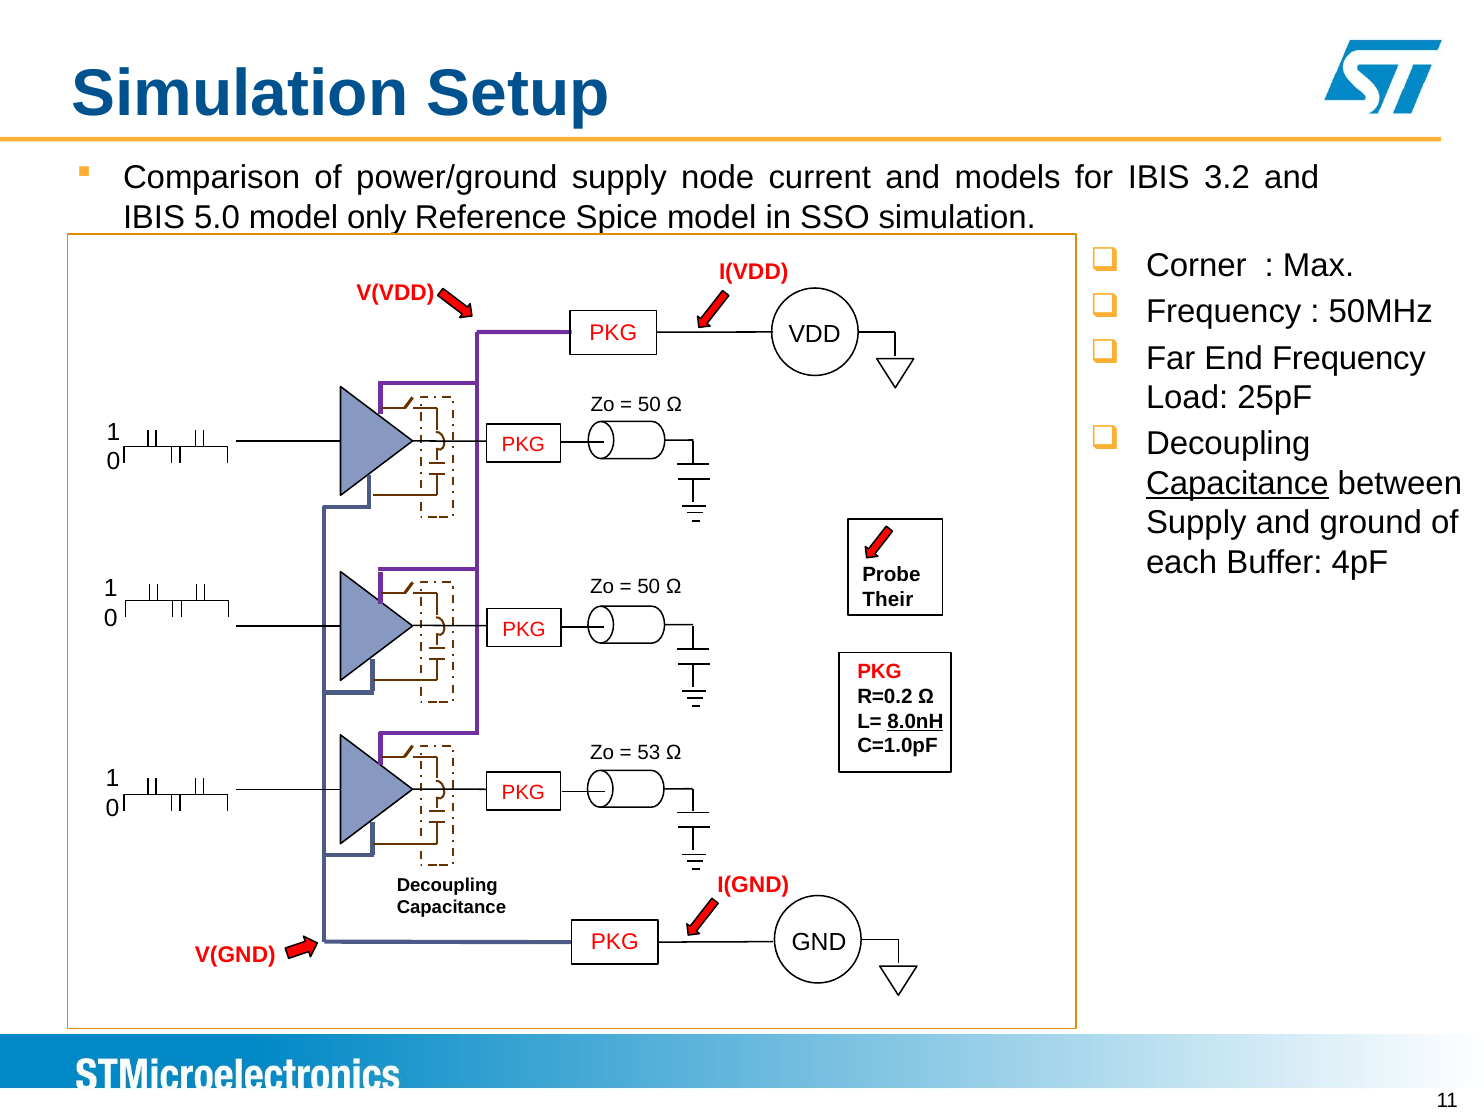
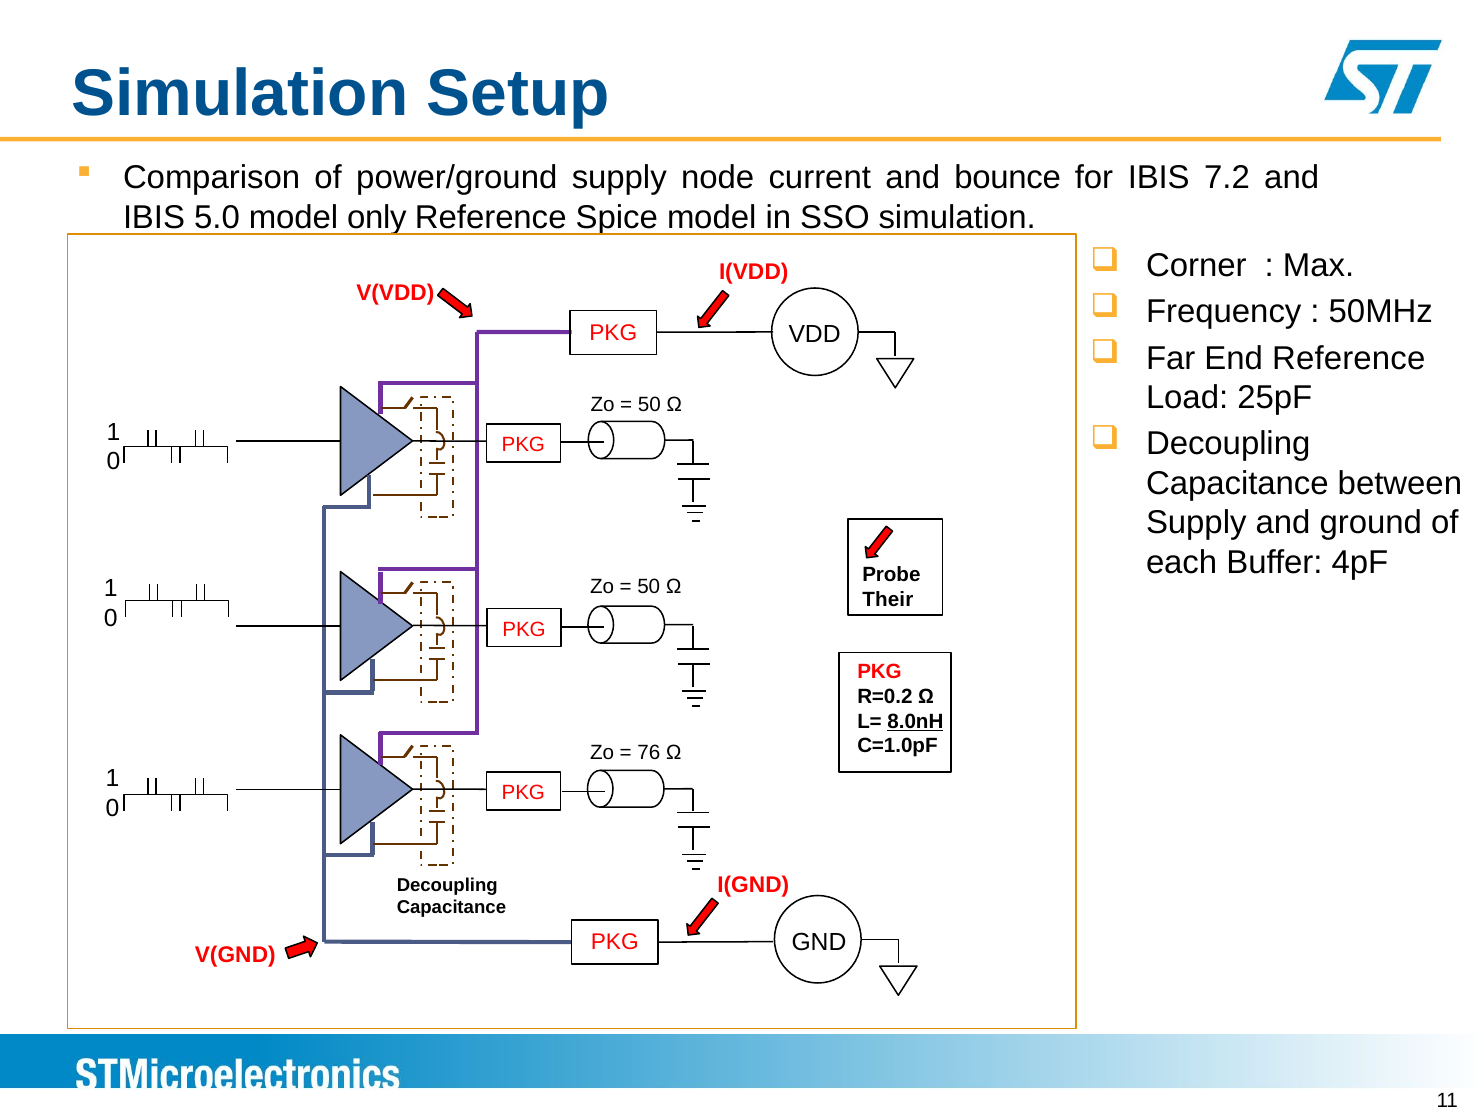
models: models -> bounce
3.2: 3.2 -> 7.2
End Frequency: Frequency -> Reference
Capacitance at (1237, 483) underline: present -> none
53: 53 -> 76
